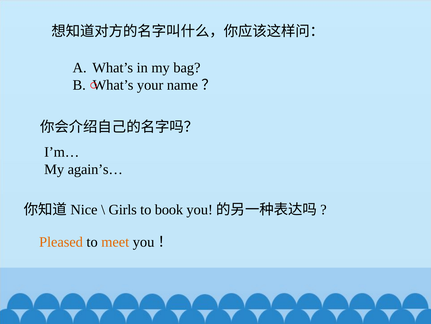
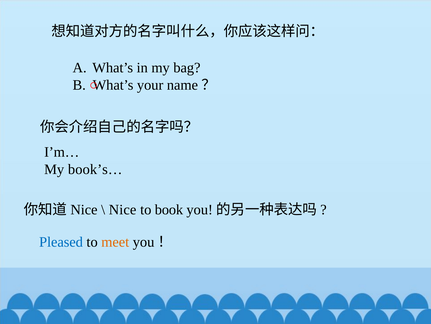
again’s…: again’s… -> book’s…
Girls: Girls -> Nice
Pleased colour: orange -> blue
